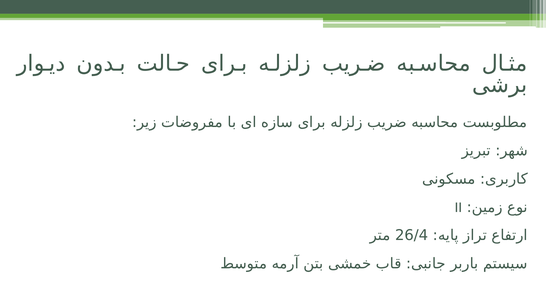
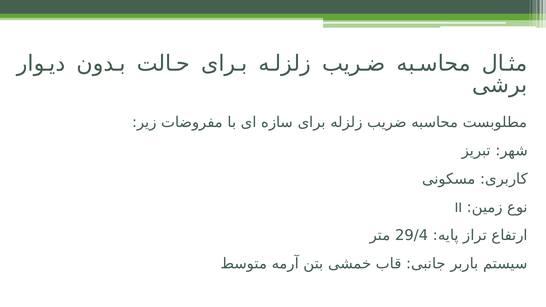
26/4: 26/4 -> 29/4
